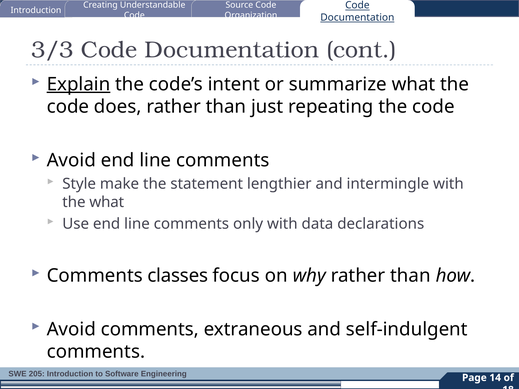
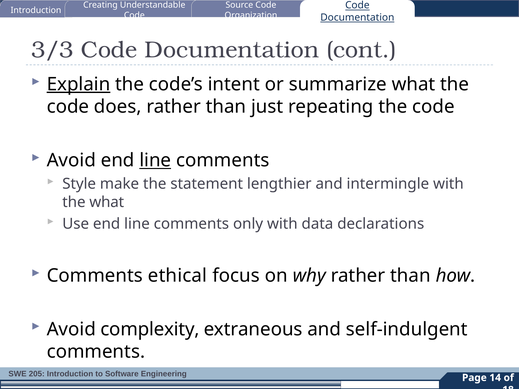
line at (155, 160) underline: none -> present
classes: classes -> ethical
Avoid comments: comments -> complexity
